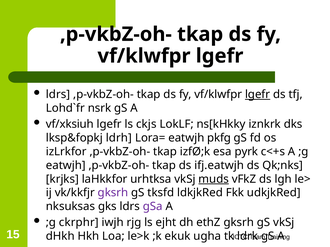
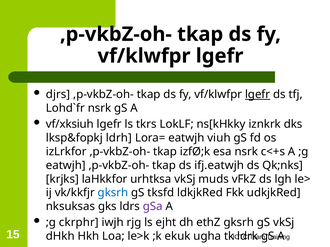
ldrs at (58, 95): ldrs -> djrs
ckjs: ckjs -> tkrs
pkfg: pkfg -> viuh
esa pyrk: pyrk -> nsrk
muds underline: present -> none
gksrh at (113, 193) colour: purple -> blue
